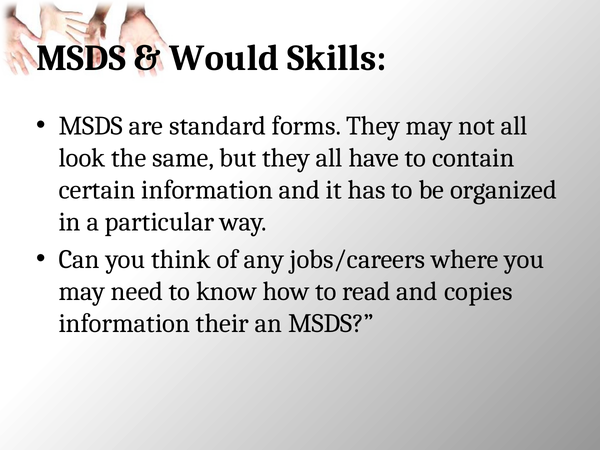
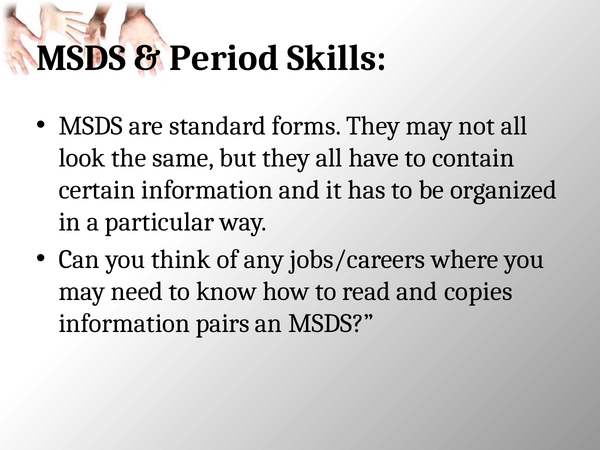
Would: Would -> Period
their: their -> pairs
